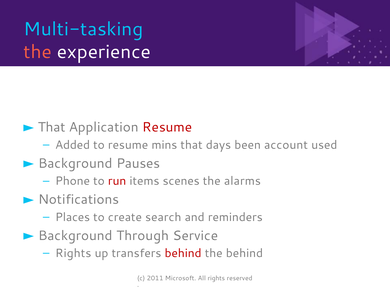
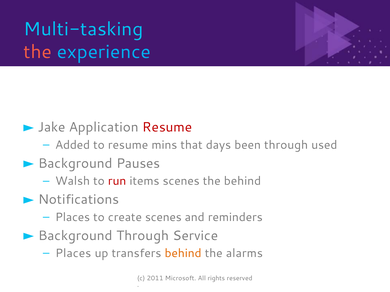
experience colour: white -> light blue
That at (52, 127): That -> Jake
been account: account -> through
Phone: Phone -> Walsh
the alarms: alarms -> behind
create search: search -> scenes
Rights at (73, 254): Rights -> Places
behind at (183, 254) colour: red -> orange
the behind: behind -> alarms
